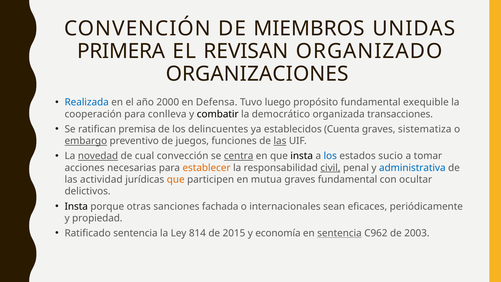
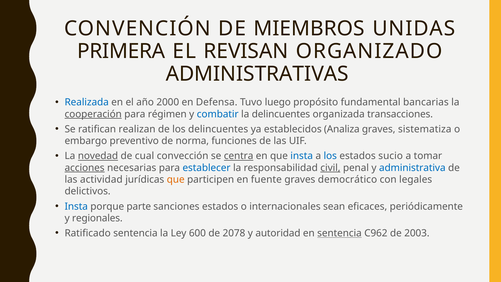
ORGANIZACIONES: ORGANIZACIONES -> ADMINISTRATIVAS
exequible: exequible -> bancarias
cooperación underline: none -> present
conlleva: conlleva -> régimen
combatir colour: black -> blue
la democrático: democrático -> delincuentes
premisa: premisa -> realizan
Cuenta: Cuenta -> Analiza
embargo underline: present -> none
juegos: juegos -> norma
las at (280, 141) underline: present -> none
insta at (302, 156) colour: black -> blue
acciones underline: none -> present
establecer colour: orange -> blue
mutua: mutua -> fuente
graves fundamental: fundamental -> democrático
ocultar: ocultar -> legales
Insta at (76, 206) colour: black -> blue
otras: otras -> parte
sanciones fachada: fachada -> estados
propiedad: propiedad -> regionales
814: 814 -> 600
2015: 2015 -> 2078
economía: economía -> autoridad
